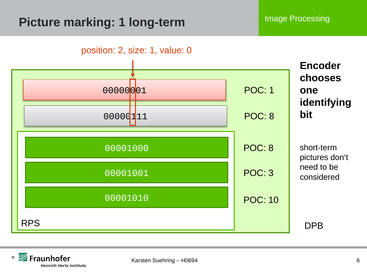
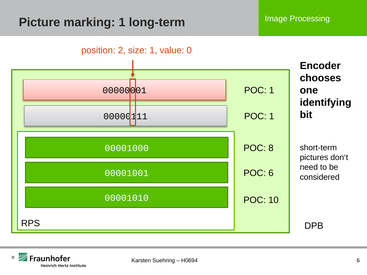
8 at (272, 116): 8 -> 1
POC 3: 3 -> 6
